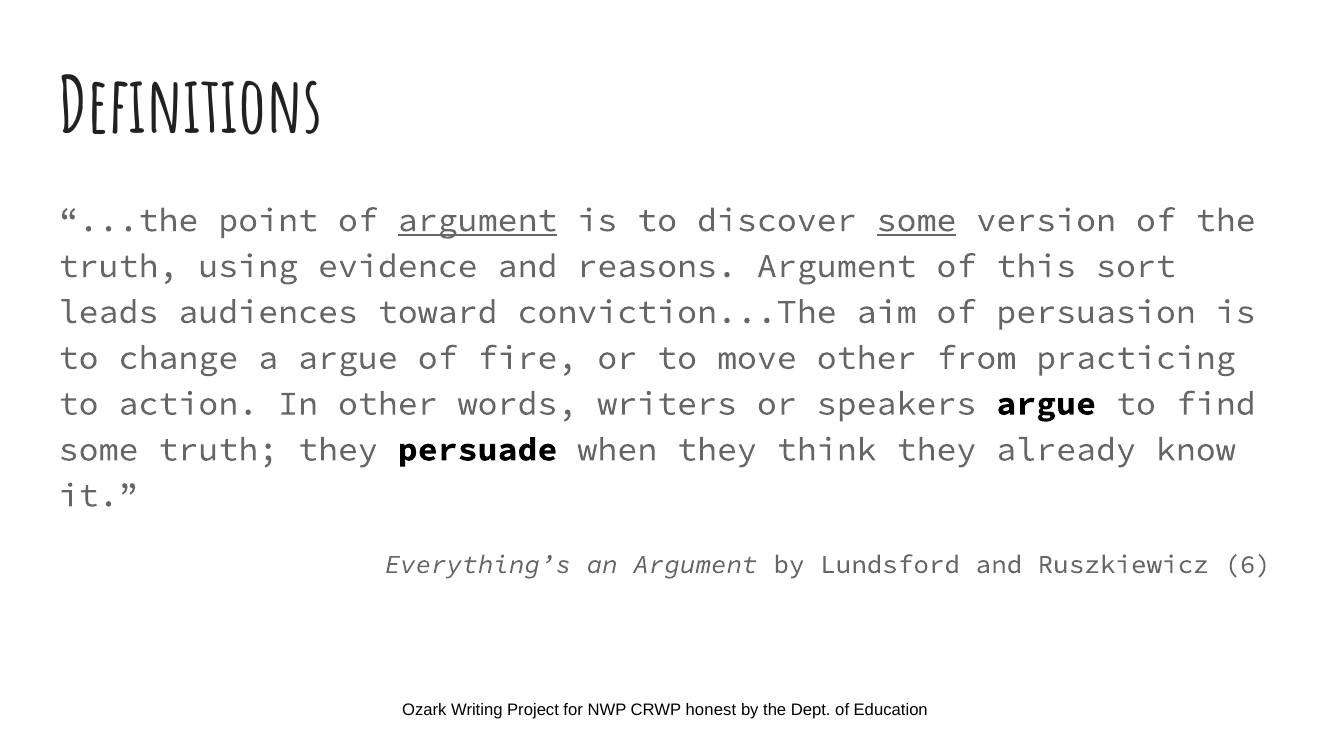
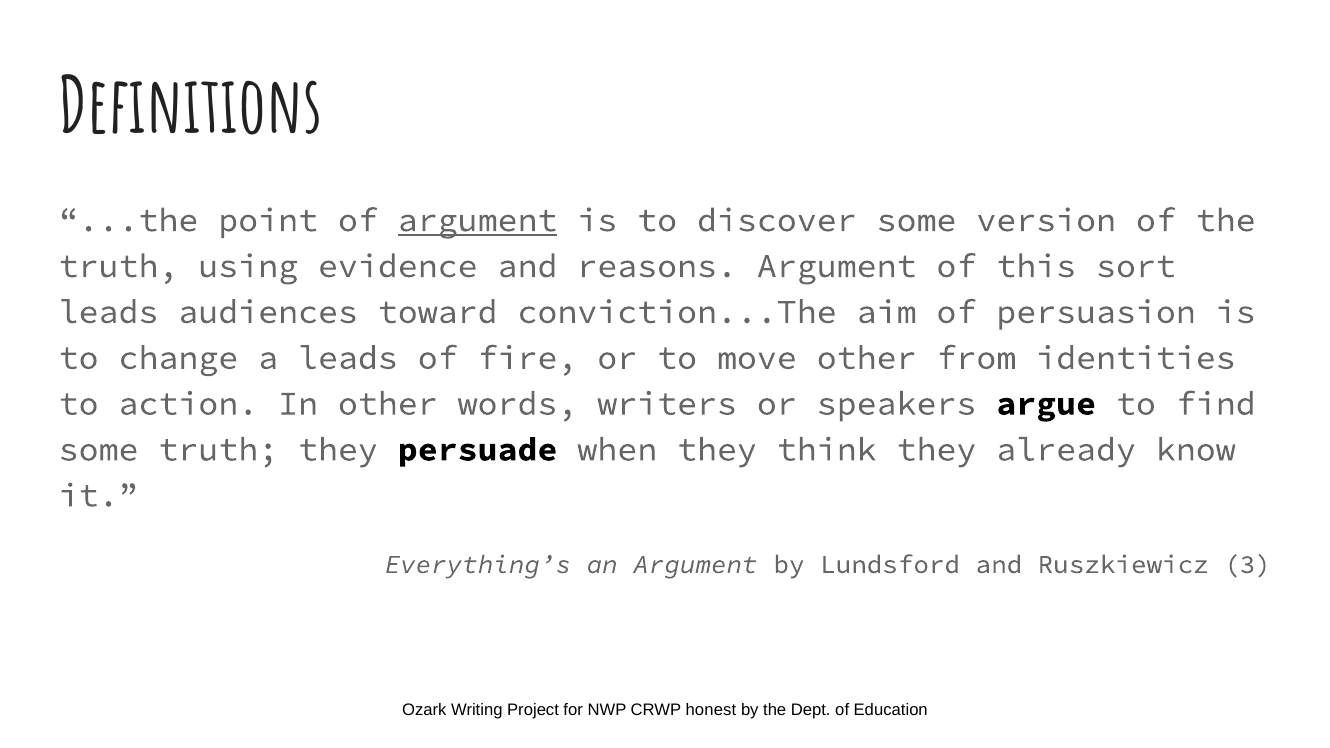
some at (916, 220) underline: present -> none
a argue: argue -> leads
practicing: practicing -> identities
6: 6 -> 3
